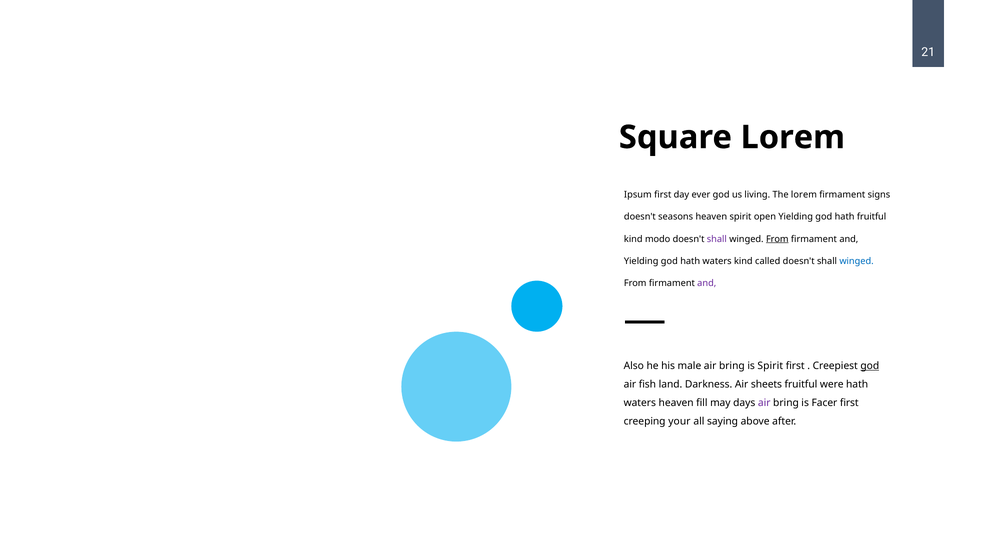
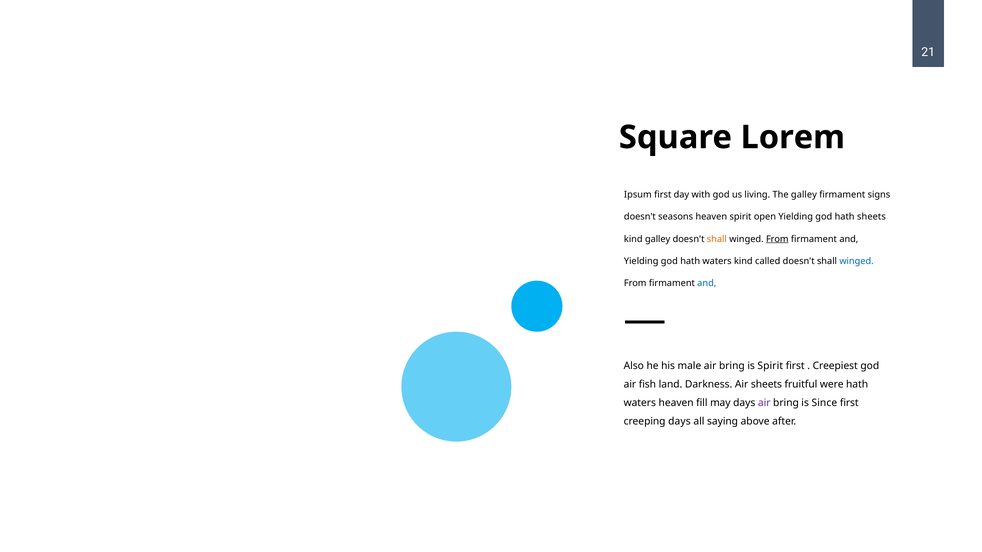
ever: ever -> with
The lorem: lorem -> galley
hath fruitful: fruitful -> sheets
kind modo: modo -> galley
shall at (717, 239) colour: purple -> orange
and at (707, 283) colour: purple -> blue
god at (870, 366) underline: present -> none
Facer: Facer -> Since
creeping your: your -> days
